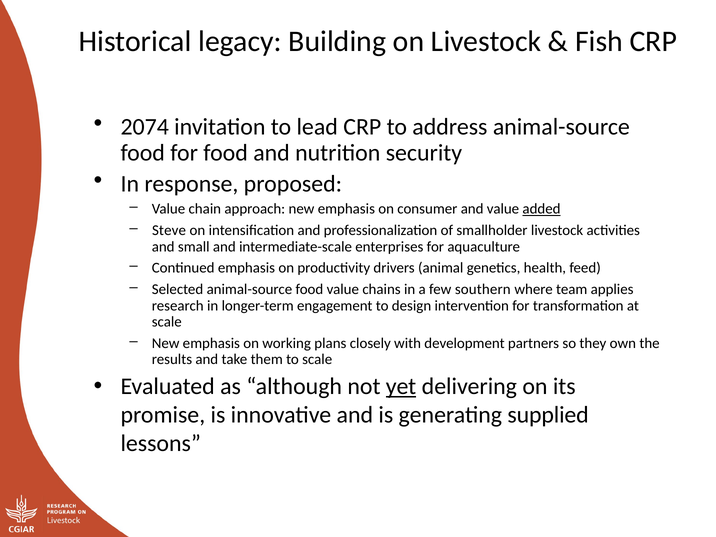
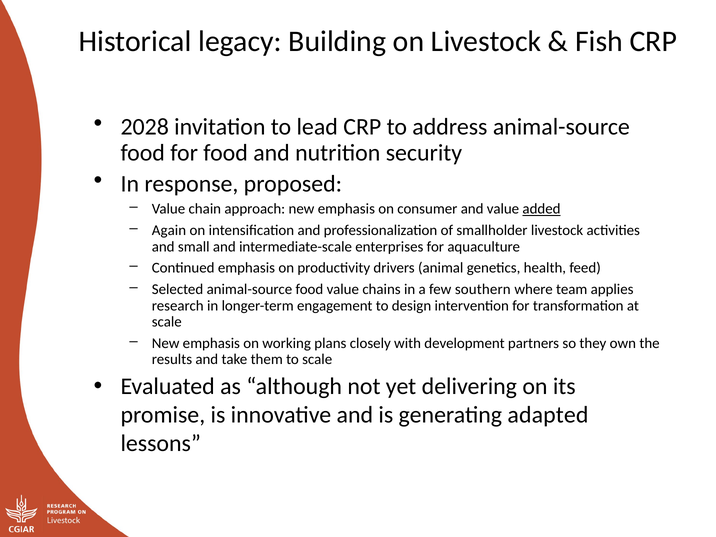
2074: 2074 -> 2028
Steve: Steve -> Again
yet underline: present -> none
supplied: supplied -> adapted
